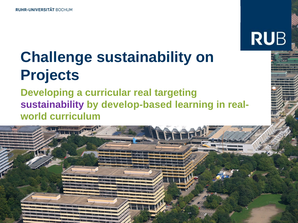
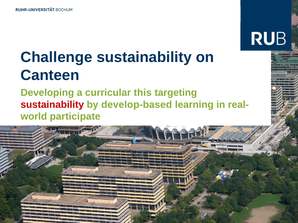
Projects: Projects -> Canteen
real: real -> this
sustainability at (52, 105) colour: purple -> red
curriculum: curriculum -> participate
